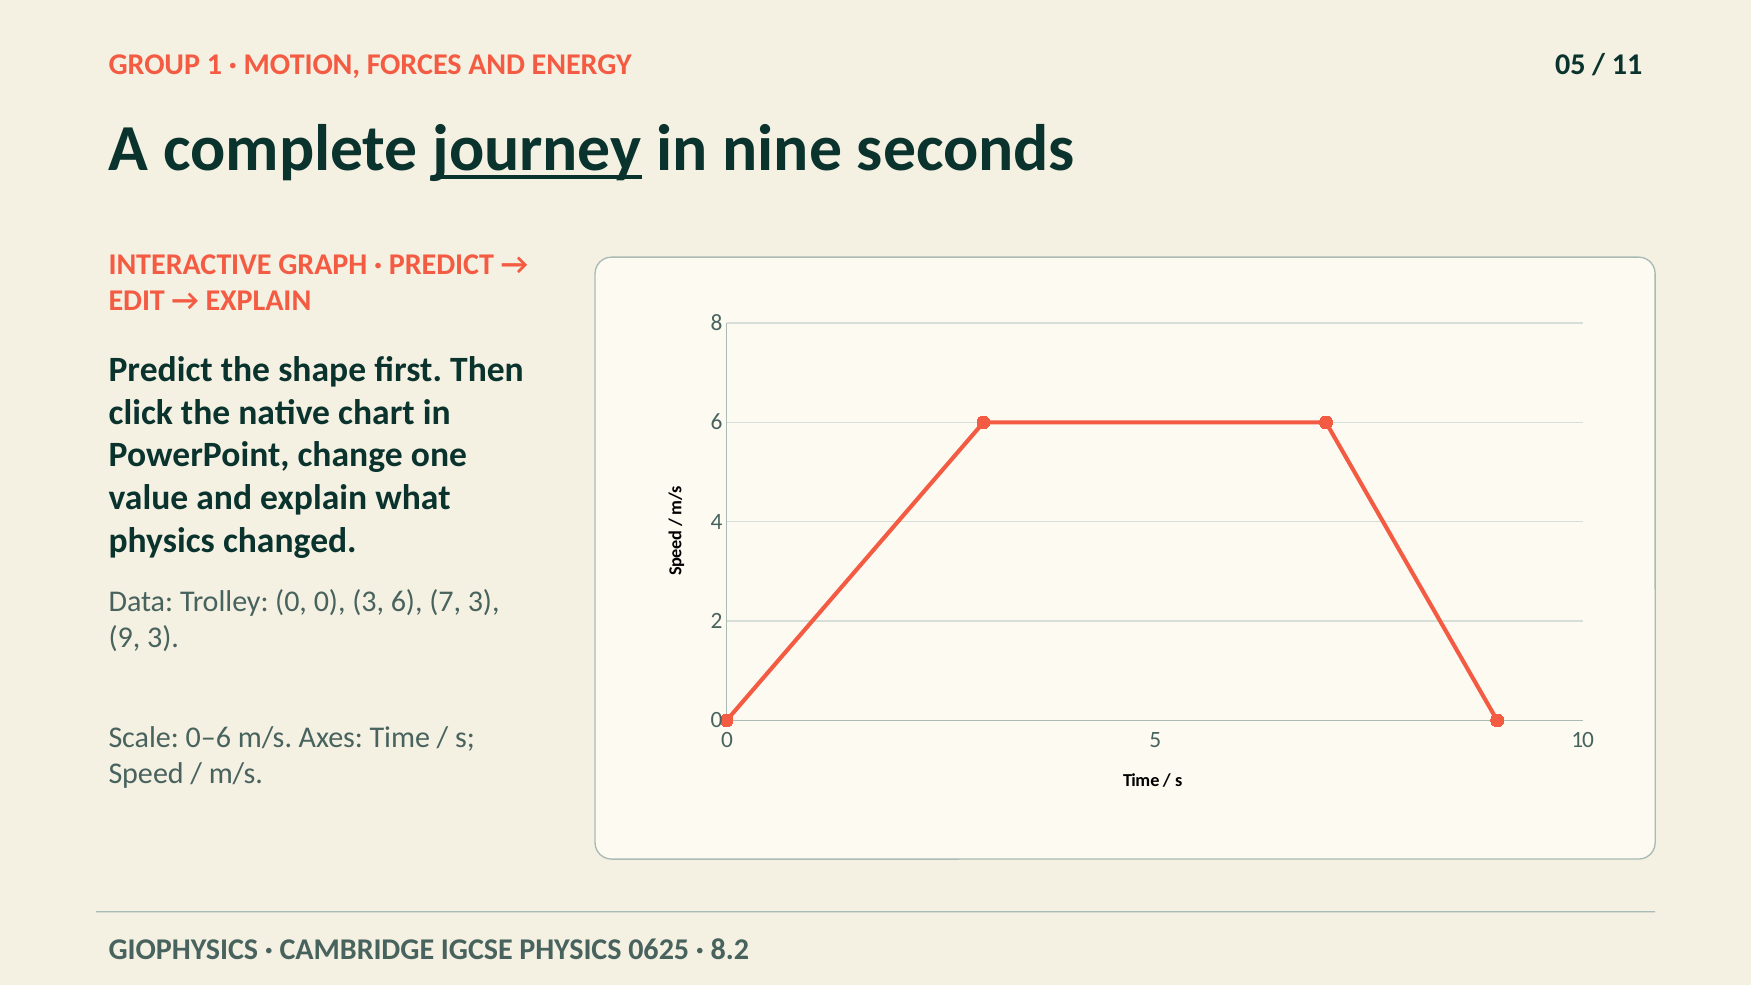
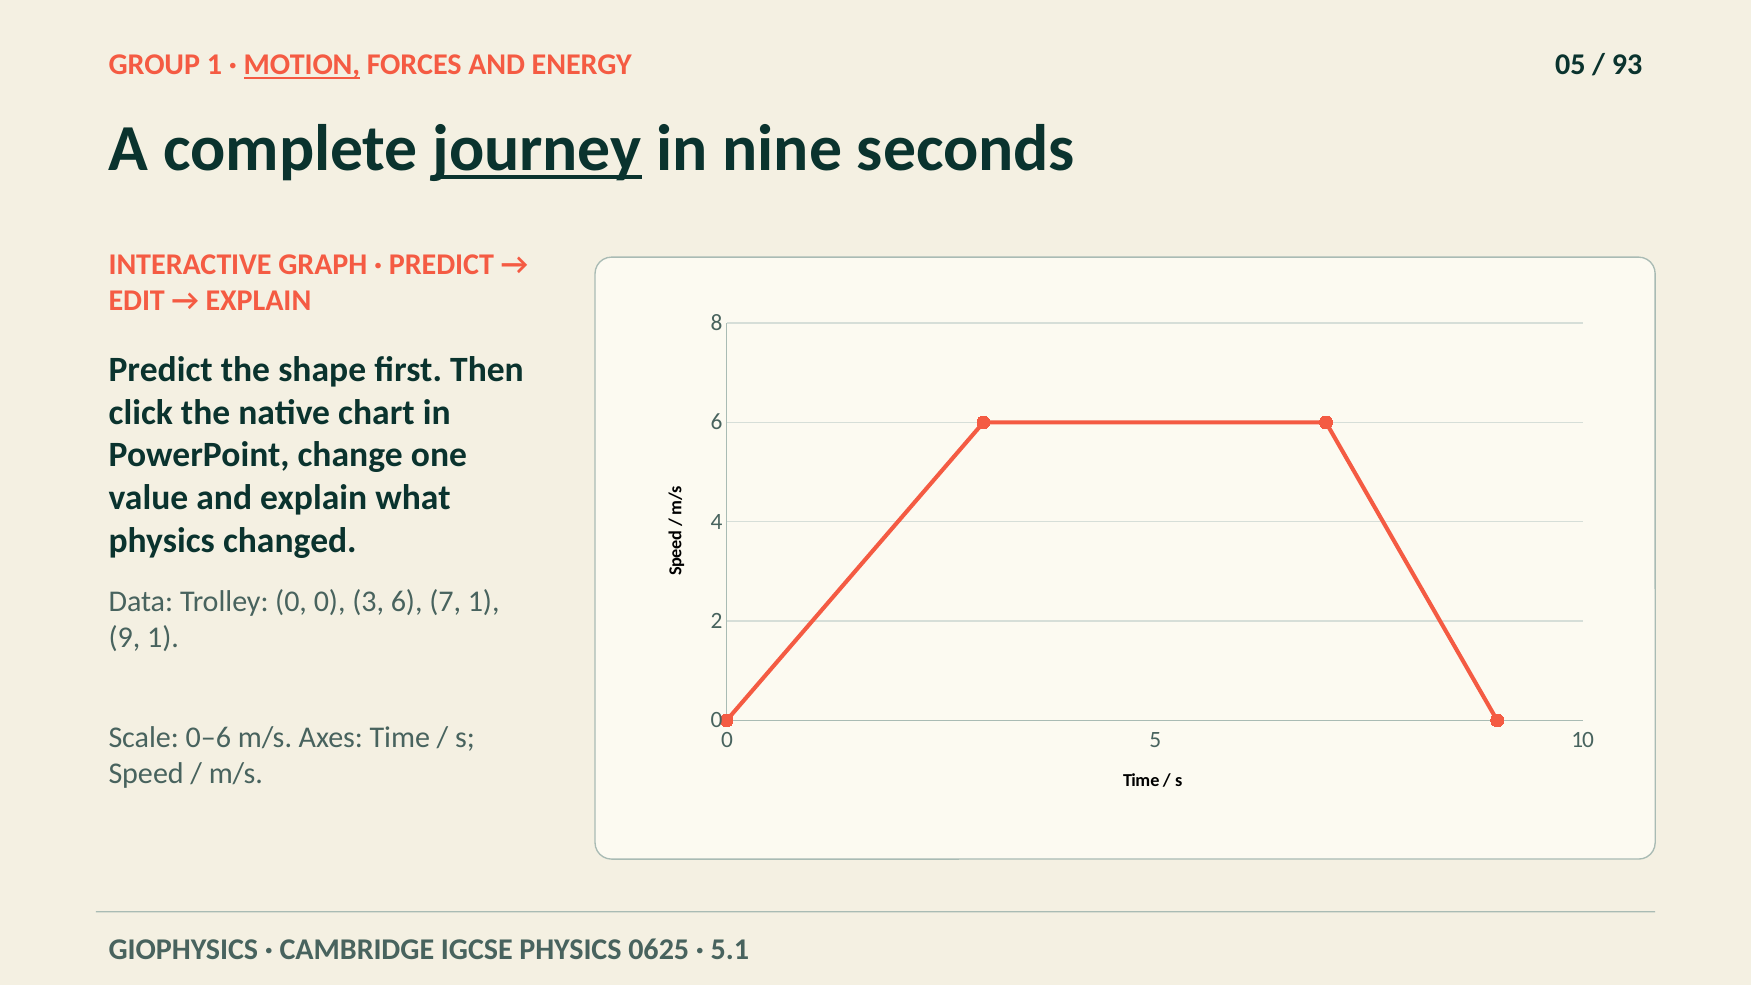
MOTION underline: none -> present
11: 11 -> 93
7 3: 3 -> 1
9 3: 3 -> 1
8.2: 8.2 -> 5.1
